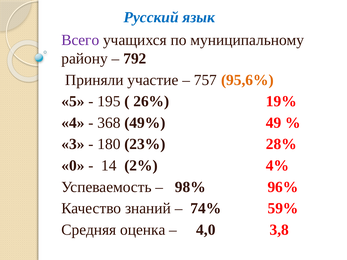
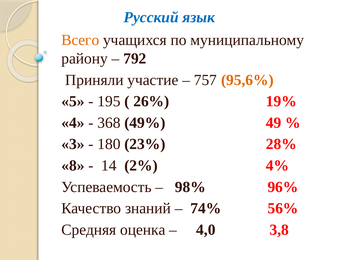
Всего colour: purple -> orange
0: 0 -> 8
59%: 59% -> 56%
